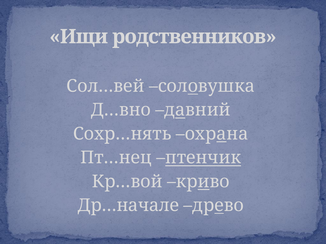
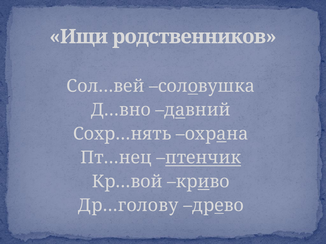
Др…начале: Др…начале -> Др…голову
